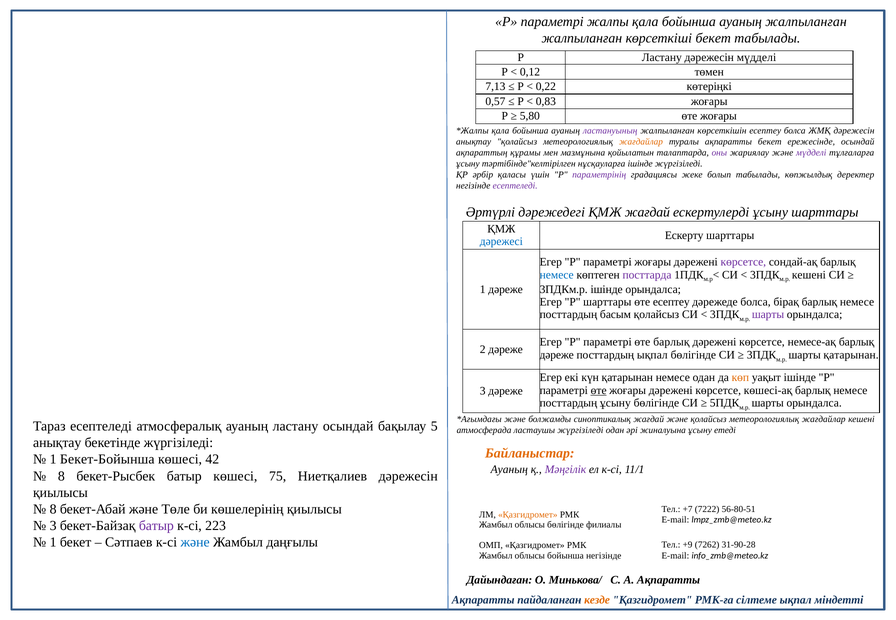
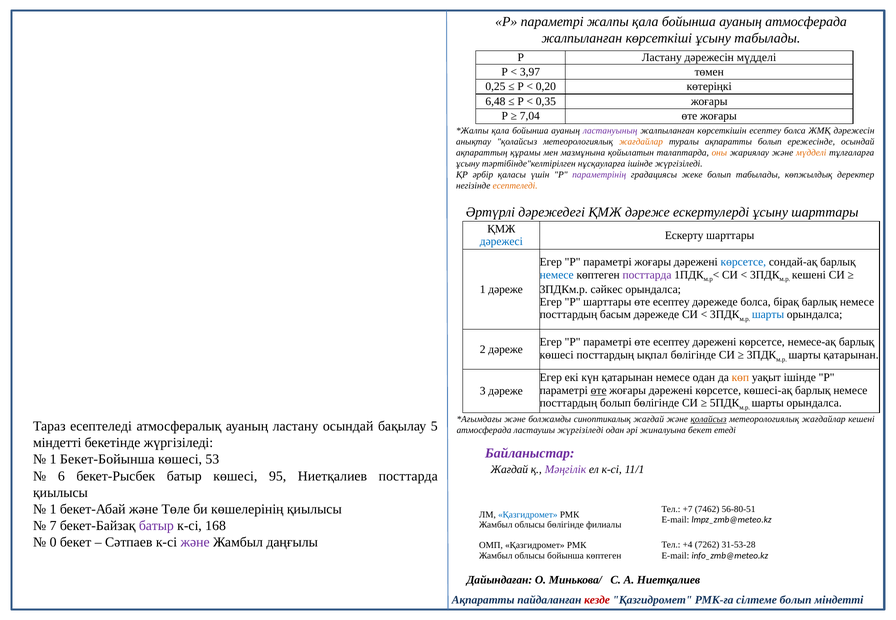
ауаның жалпыланған: жалпыланған -> атмосферада
көрсеткіші бекет: бекет -> ұсыну
0,12: 0,12 -> 3,97
7,13: 7,13 -> 0,25
0,22: 0,22 -> 0,20
0,57: 0,57 -> 6,48
0,83: 0,83 -> 0,35
5,80: 5,80 -> 7,04
ақпаратты бекет: бекет -> болып
оны colour: purple -> orange
мүдделі at (811, 153) colour: purple -> orange
есептеледі at (515, 186) colour: purple -> orange
ҚМЖ жағдай: жағдай -> дәреже
көрсетсе at (743, 262) colour: purple -> blue
3ПДКм.р ішінде: ішінде -> сәйкес
басым қолайсыз: қолайсыз -> дәрежеде
шарты at (768, 315) colour: purple -> blue
параметрі өте барлық: барлық -> есептеу
дәреже at (557, 355): дәреже -> көшесі
посттардың ұсыну: ұсыну -> болып
қолайсыз at (709, 419) underline: none -> present
жиналуына ұсыну: ұсыну -> бекет
анықтау at (57, 443): анықтау -> міндетті
Байланыстар colour: orange -> purple
42: 42 -> 53
Ауаның at (509, 470): Ауаның -> Жағдай
8 at (61, 476): 8 -> 6
75: 75 -> 95
Ниетқалиев дәрежесін: дәрежесін -> посттарда
8 at (53, 509): 8 -> 1
7222: 7222 -> 7462
Қазгидромет at (528, 515) colour: orange -> blue
3 at (53, 526): 3 -> 7
223: 223 -> 168
1 at (53, 542): 1 -> 0
және at (195, 542) colour: blue -> purple
+9: +9 -> +4
31-90-28: 31-90-28 -> 31-53-28
бойынша негізінде: негізінде -> көптеген
А Ақпаратты: Ақпаратты -> Ниетқалиев
кезде colour: orange -> red
сілтеме ықпал: ықпал -> болып
